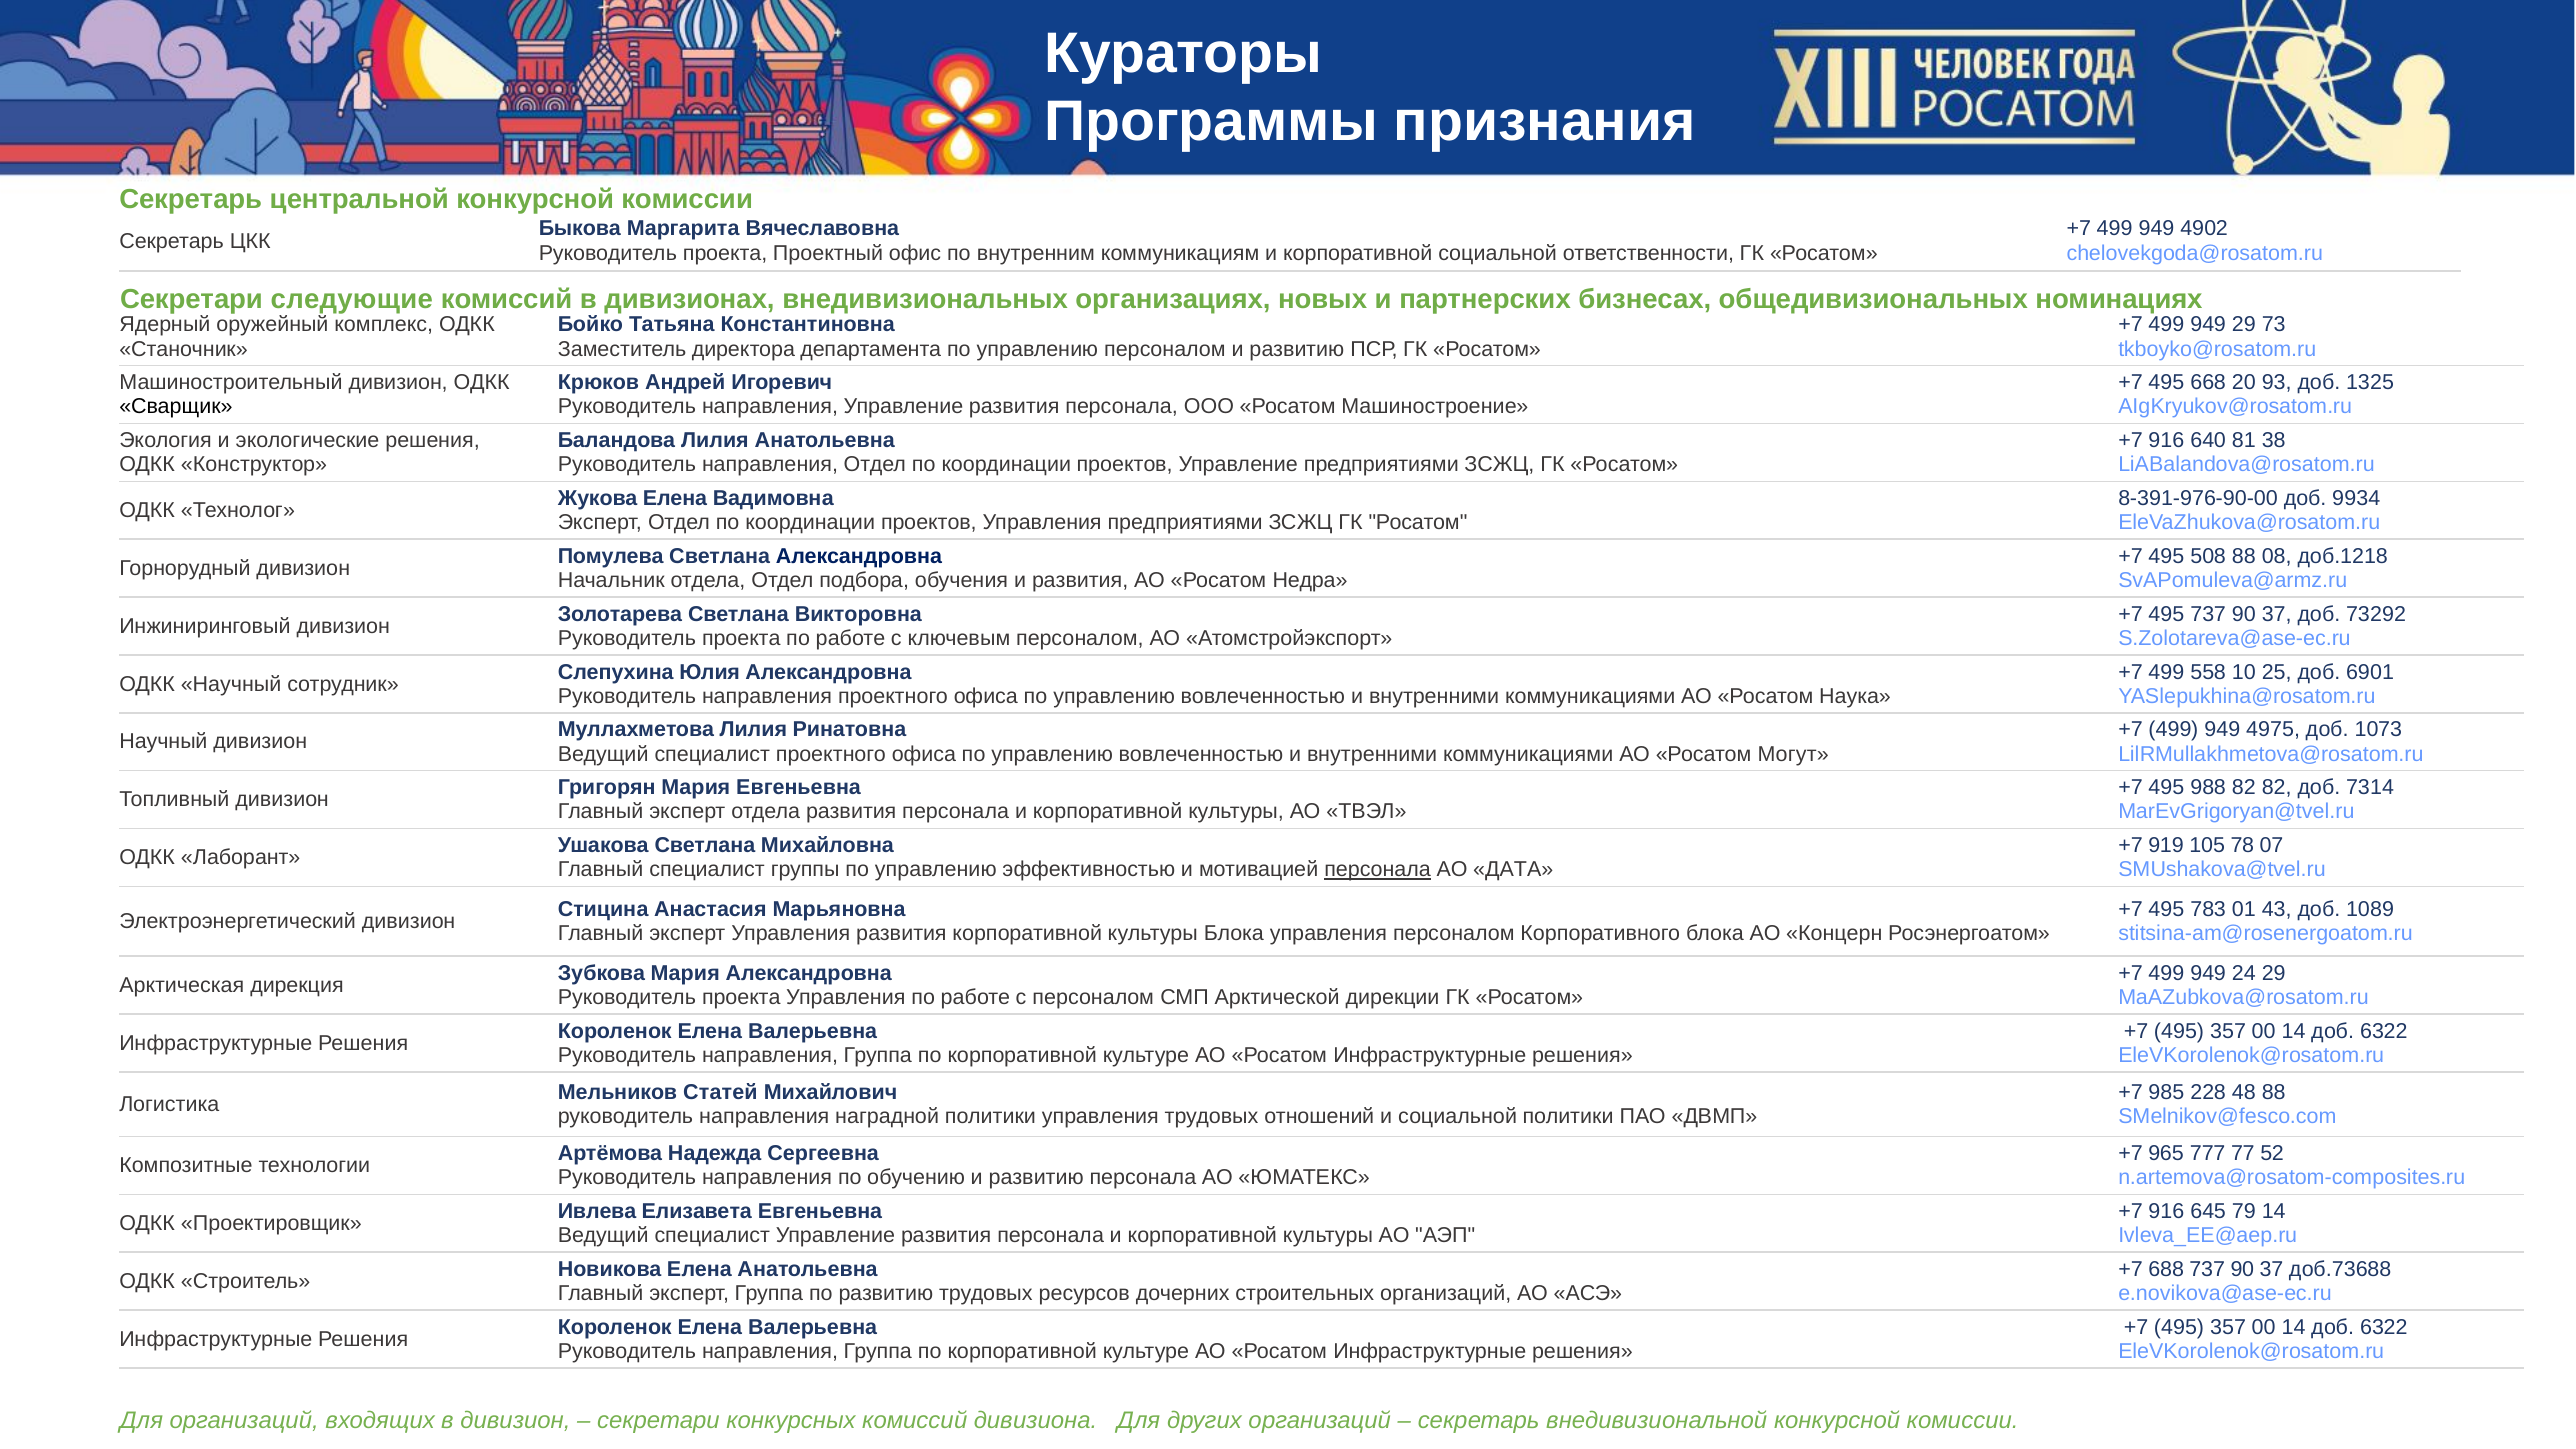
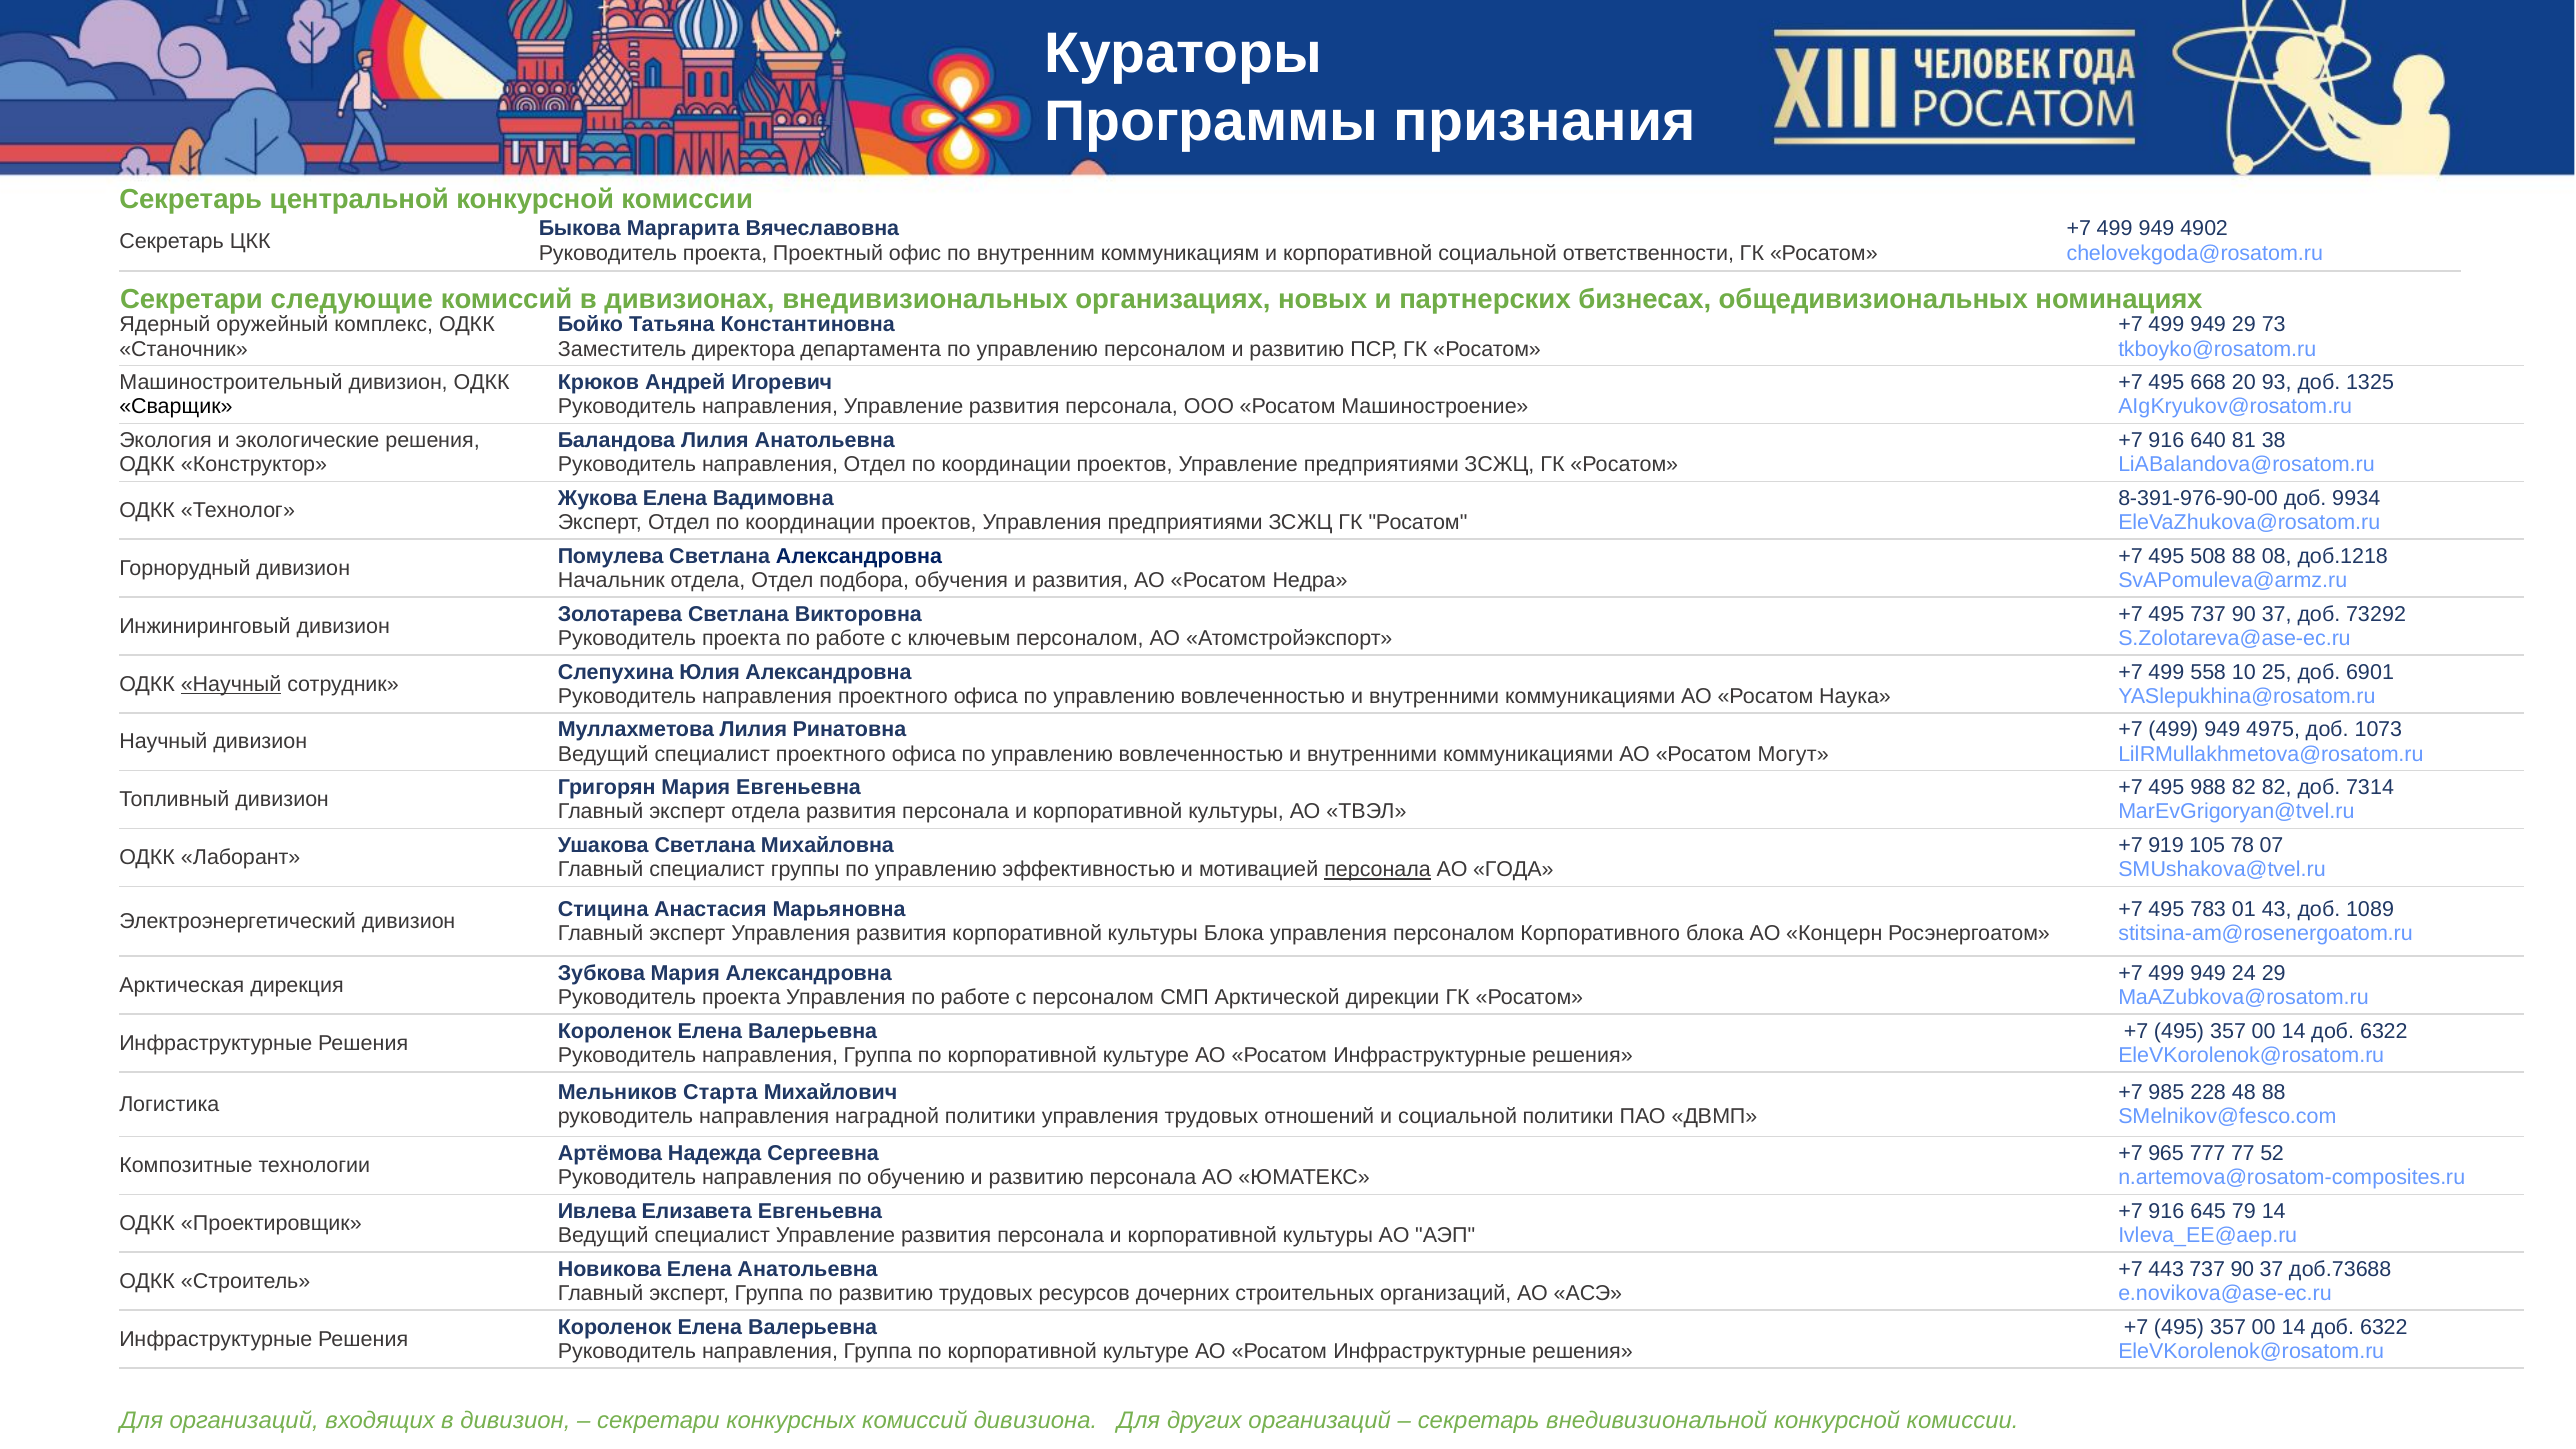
Научный at (231, 684) underline: none -> present
ДАТА: ДАТА -> ГОДА
Статей: Статей -> Старта
688: 688 -> 443
